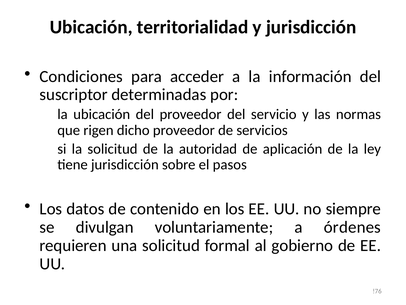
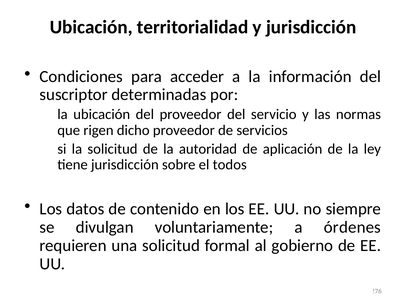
pasos: pasos -> todos
